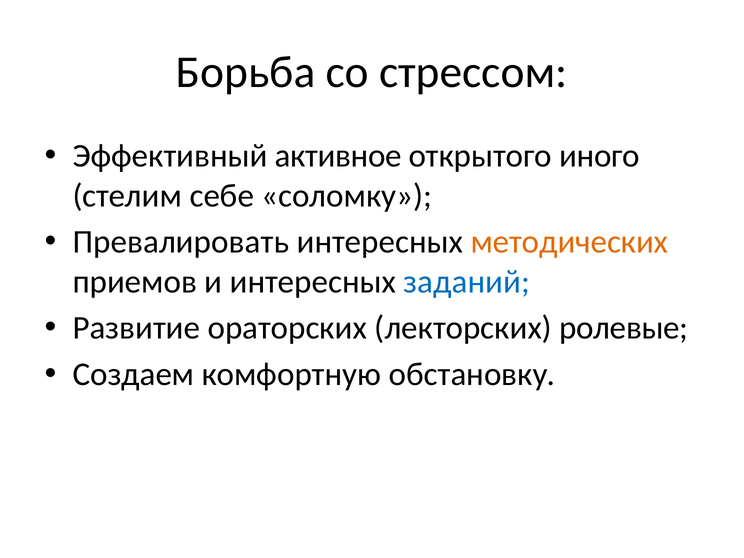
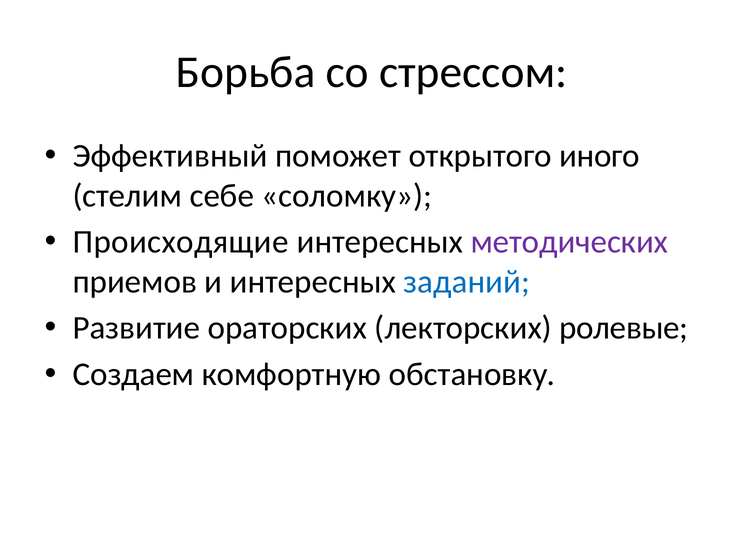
активное: активное -> поможет
Превалировать: Превалировать -> Происходящие
методических colour: orange -> purple
